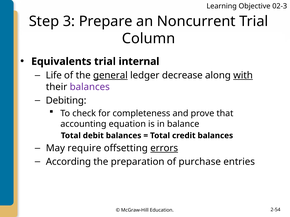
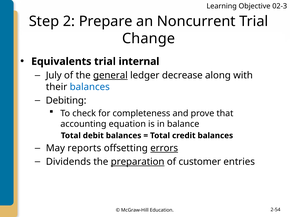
3: 3 -> 2
Column: Column -> Change
Life: Life -> July
with underline: present -> none
balances at (90, 87) colour: purple -> blue
require: require -> reports
According: According -> Dividends
preparation underline: none -> present
purchase: purchase -> customer
